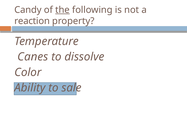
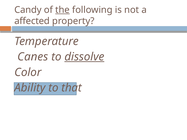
reaction: reaction -> affected
dissolve underline: none -> present
sale: sale -> that
